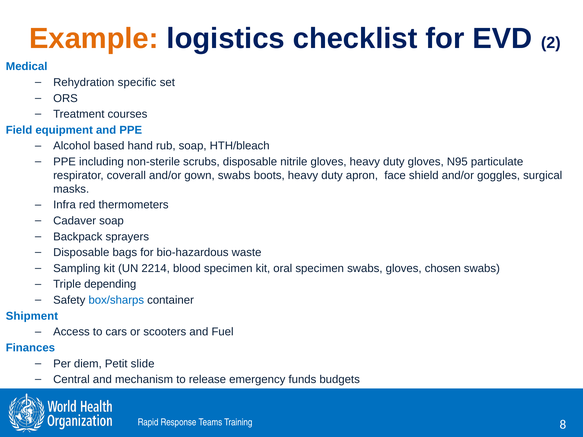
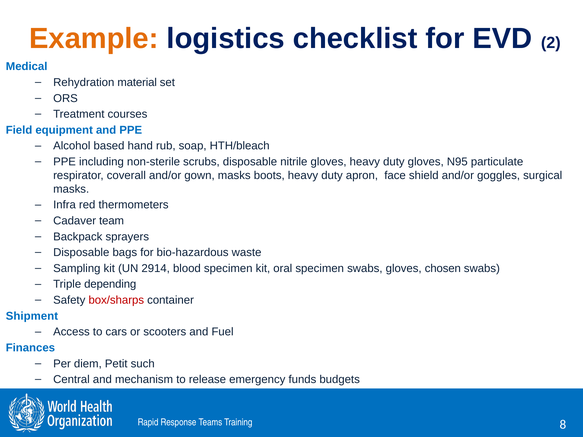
specific: specific -> material
gown swabs: swabs -> masks
Cadaver soap: soap -> team
2214: 2214 -> 2914
box/sharps colour: blue -> red
slide: slide -> such
